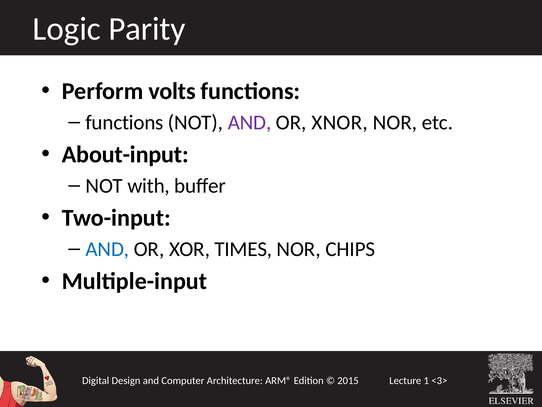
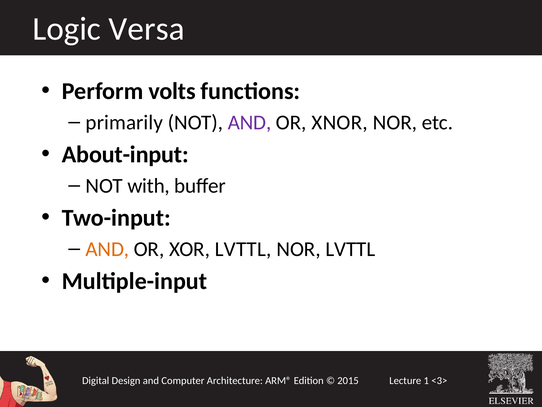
Parity: Parity -> Versa
functions at (124, 122): functions -> primarily
AND at (107, 249) colour: blue -> orange
XOR TIMES: TIMES -> LVTTL
NOR CHIPS: CHIPS -> LVTTL
